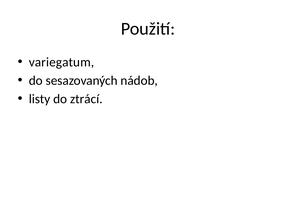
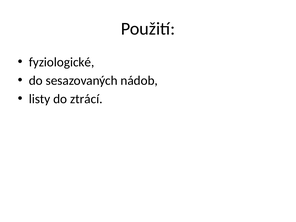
variegatum: variegatum -> fyziologické
